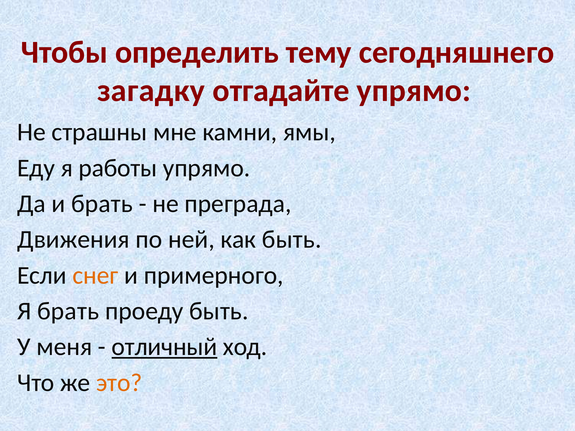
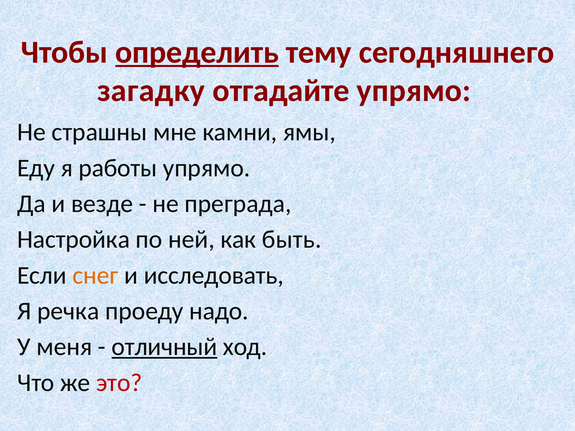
определить underline: none -> present
и брать: брать -> везде
Движения: Движения -> Настройка
примерного: примерного -> исследовать
Я брать: брать -> речка
проеду быть: быть -> надо
это colour: orange -> red
